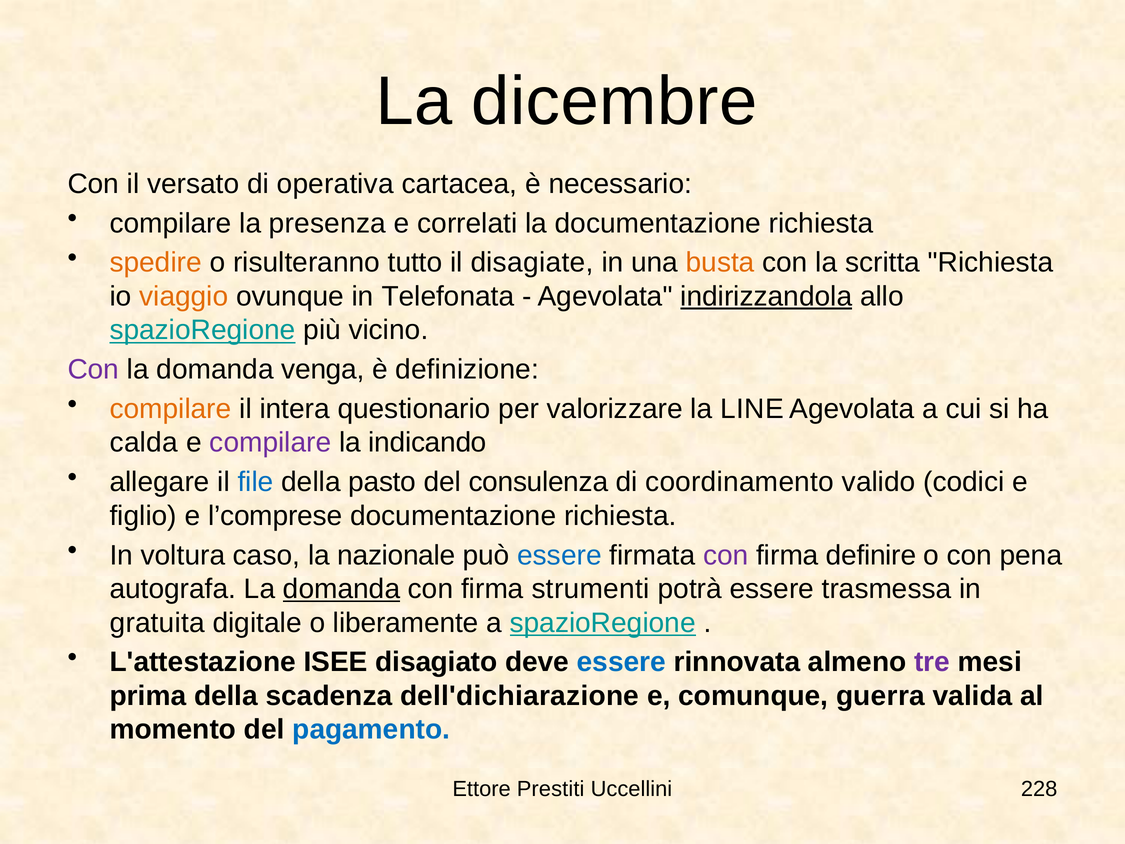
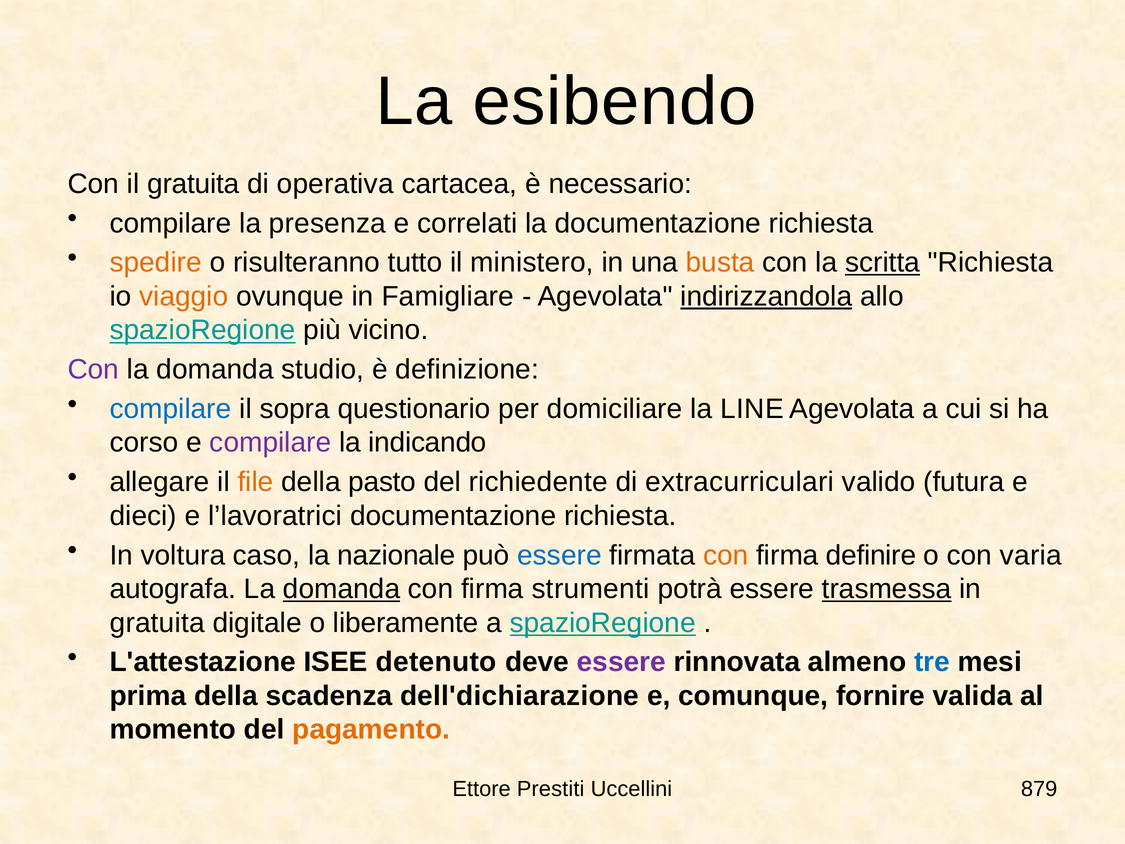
dicembre: dicembre -> esibendo
il versato: versato -> gratuita
disagiate: disagiate -> ministero
scritta underline: none -> present
Telefonata: Telefonata -> Famigliare
venga: venga -> studio
compilare at (171, 409) colour: orange -> blue
intera: intera -> sopra
valorizzare: valorizzare -> domiciliare
calda: calda -> corso
file colour: blue -> orange
consulenza: consulenza -> richiedente
coordinamento: coordinamento -> extracurriculari
codici: codici -> futura
figlio: figlio -> dieci
l’comprese: l’comprese -> l’lavoratrici
con at (726, 555) colour: purple -> orange
pena: pena -> varia
trasmessa underline: none -> present
disagiato: disagiato -> detenuto
essere at (621, 662) colour: blue -> purple
tre colour: purple -> blue
guerra: guerra -> fornire
pagamento colour: blue -> orange
228: 228 -> 879
